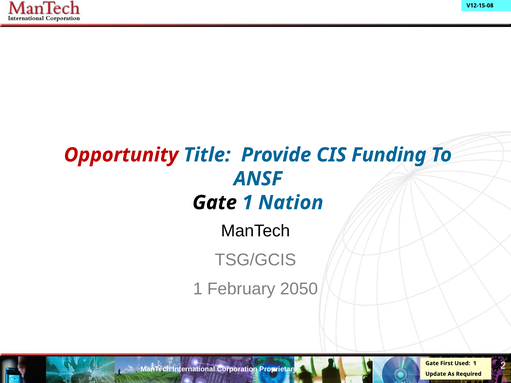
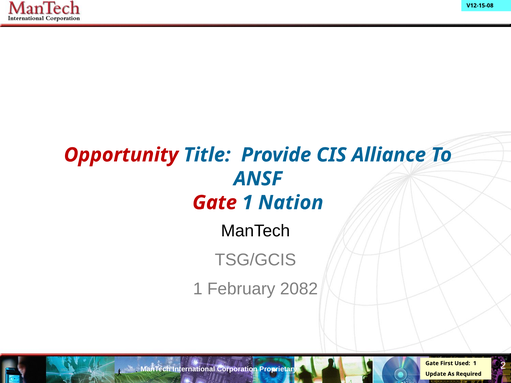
Funding: Funding -> Alliance
Gate at (215, 203) colour: black -> red
2050: 2050 -> 2082
